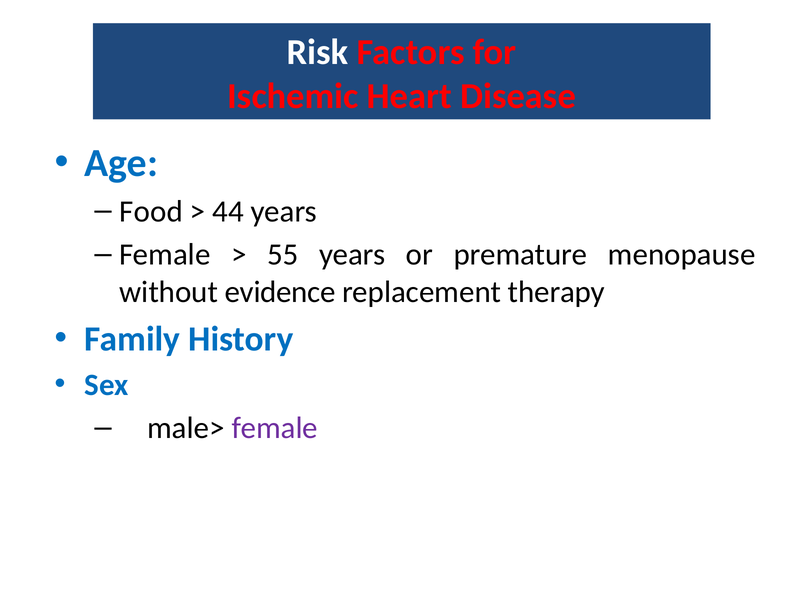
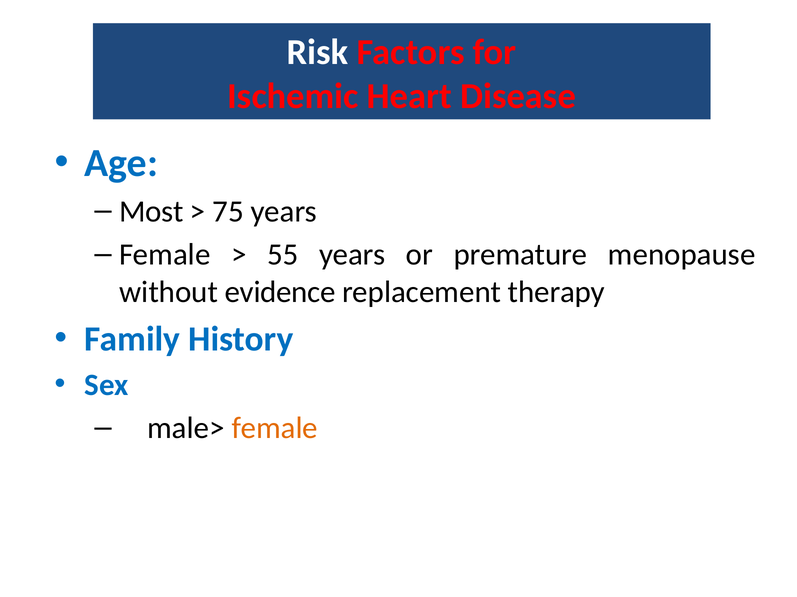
Food: Food -> Most
44: 44 -> 75
female at (275, 429) colour: purple -> orange
